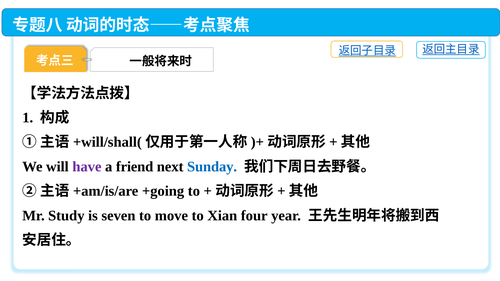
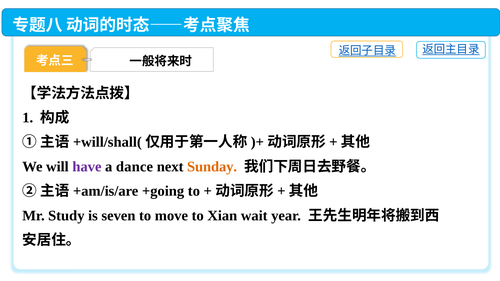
friend: friend -> dance
Sunday colour: blue -> orange
four: four -> wait
